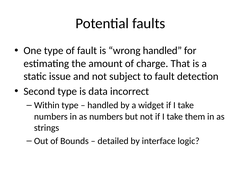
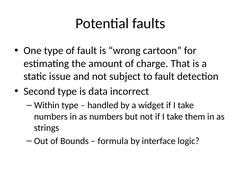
wrong handled: handled -> cartoon
detailed: detailed -> formula
